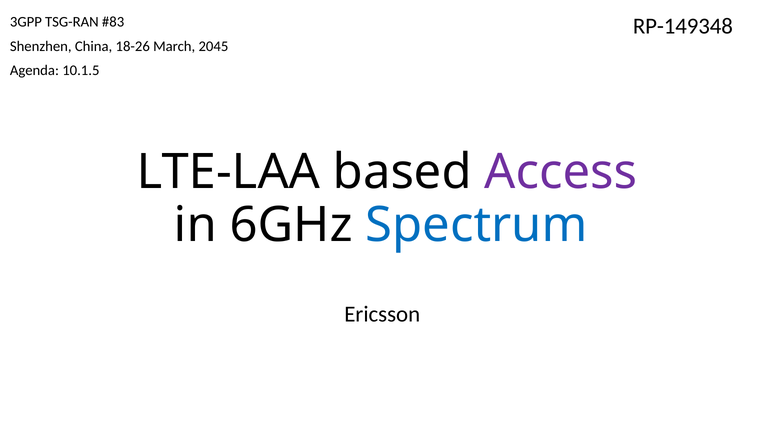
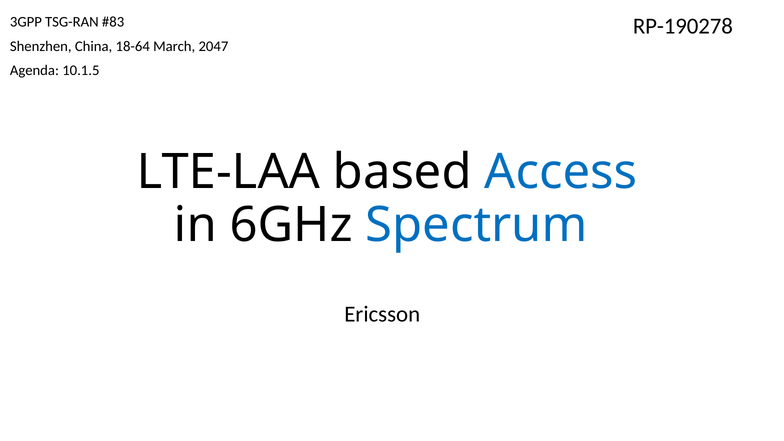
RP-149348: RP-149348 -> RP-190278
18-26: 18-26 -> 18-64
2045: 2045 -> 2047
Access colour: purple -> blue
